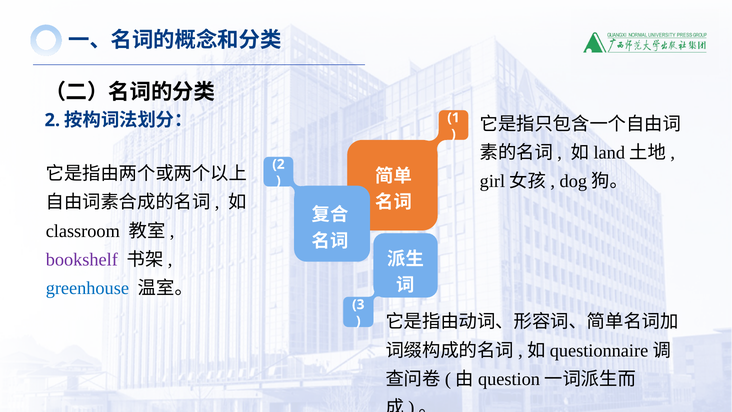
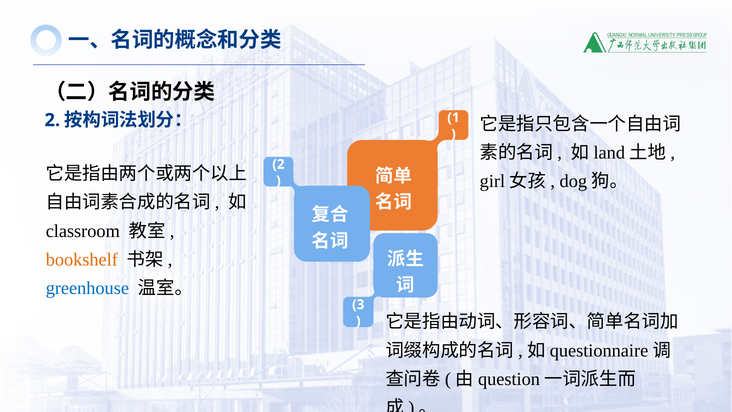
bookshelf colour: purple -> orange
